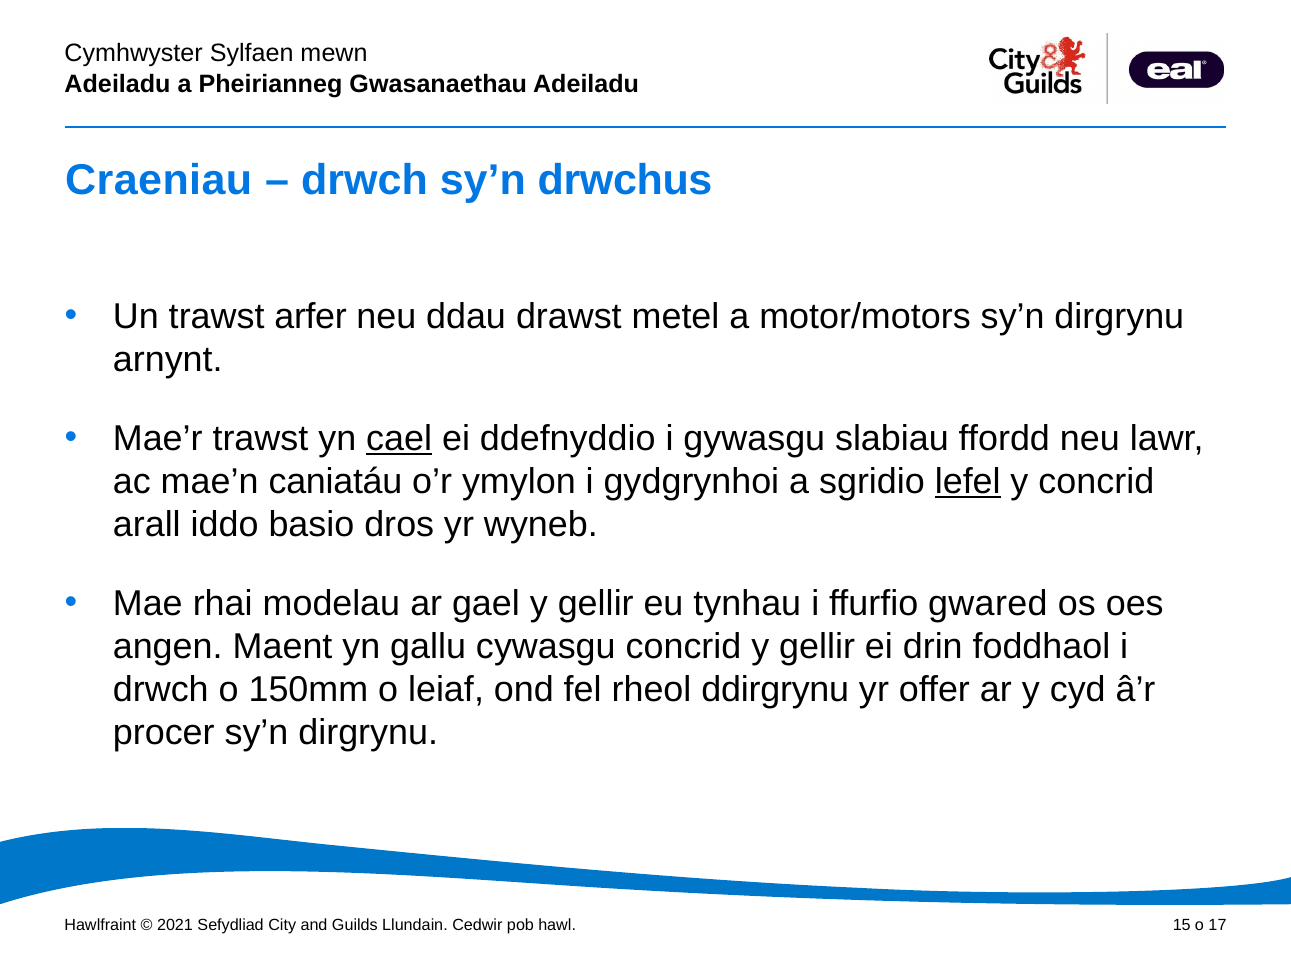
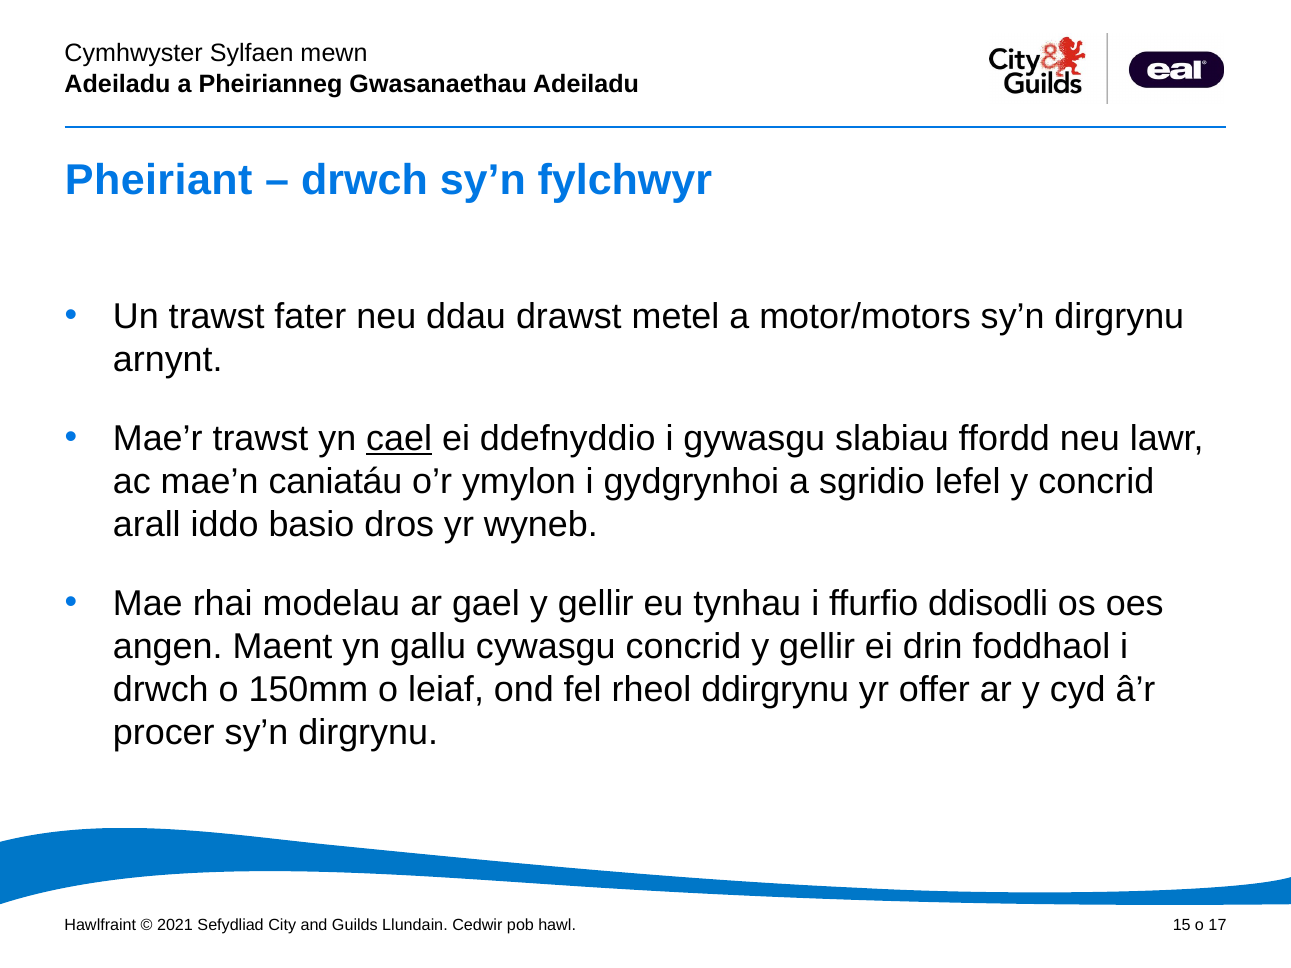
Craeniau: Craeniau -> Pheiriant
drwchus: drwchus -> fylchwyr
arfer: arfer -> fater
lefel underline: present -> none
gwared: gwared -> ddisodli
